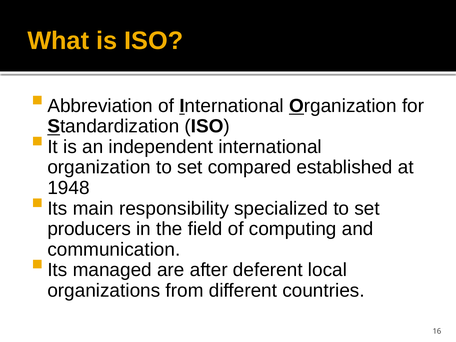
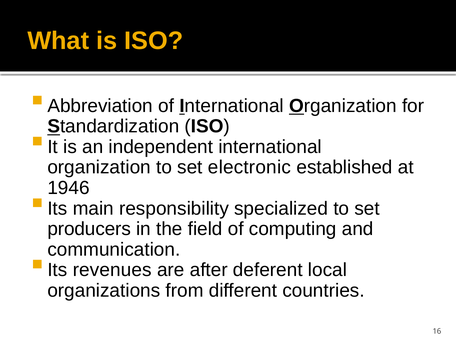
compared: compared -> electronic
1948: 1948 -> 1946
managed: managed -> revenues
